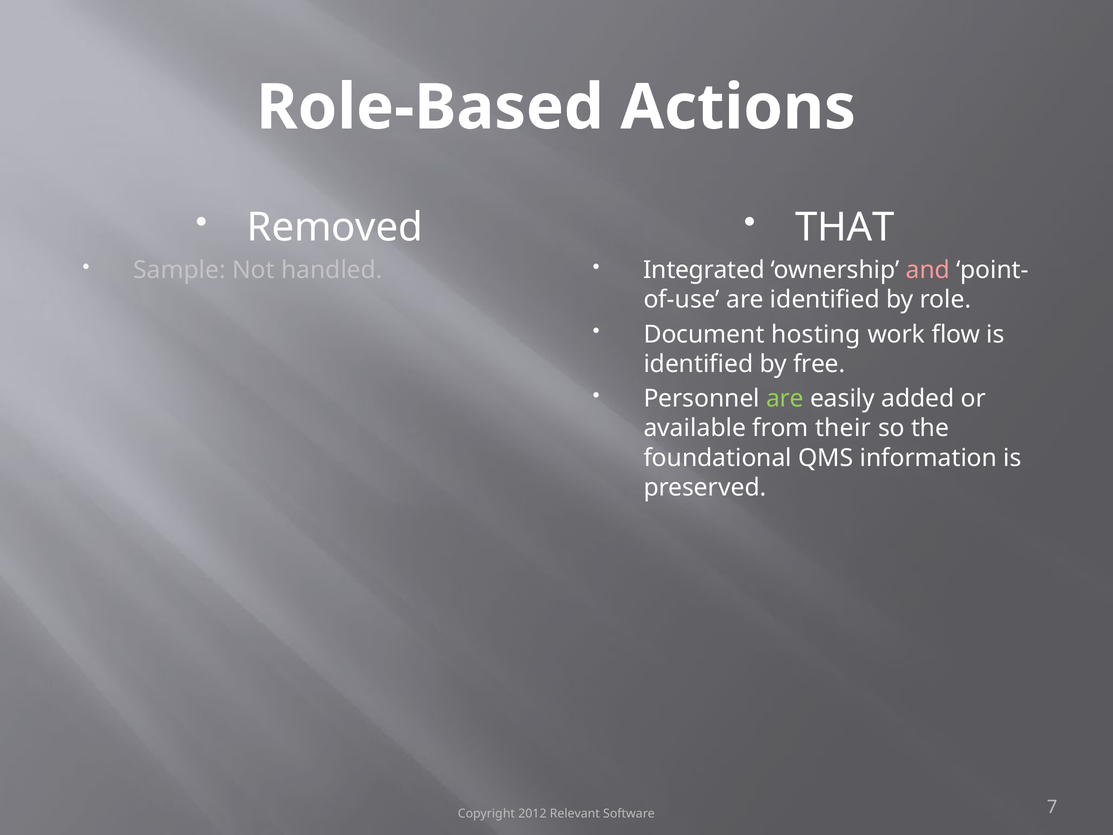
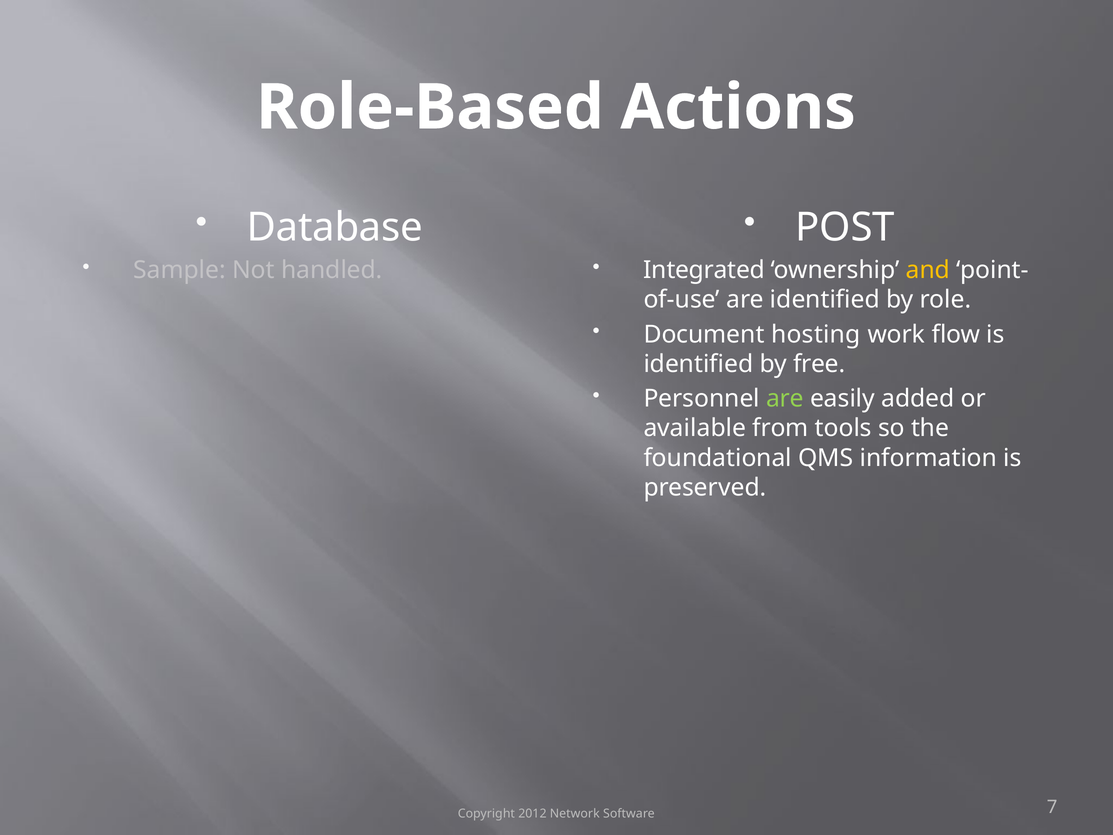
Removed: Removed -> Database
THAT: THAT -> POST
and colour: pink -> yellow
their: their -> tools
Relevant: Relevant -> Network
